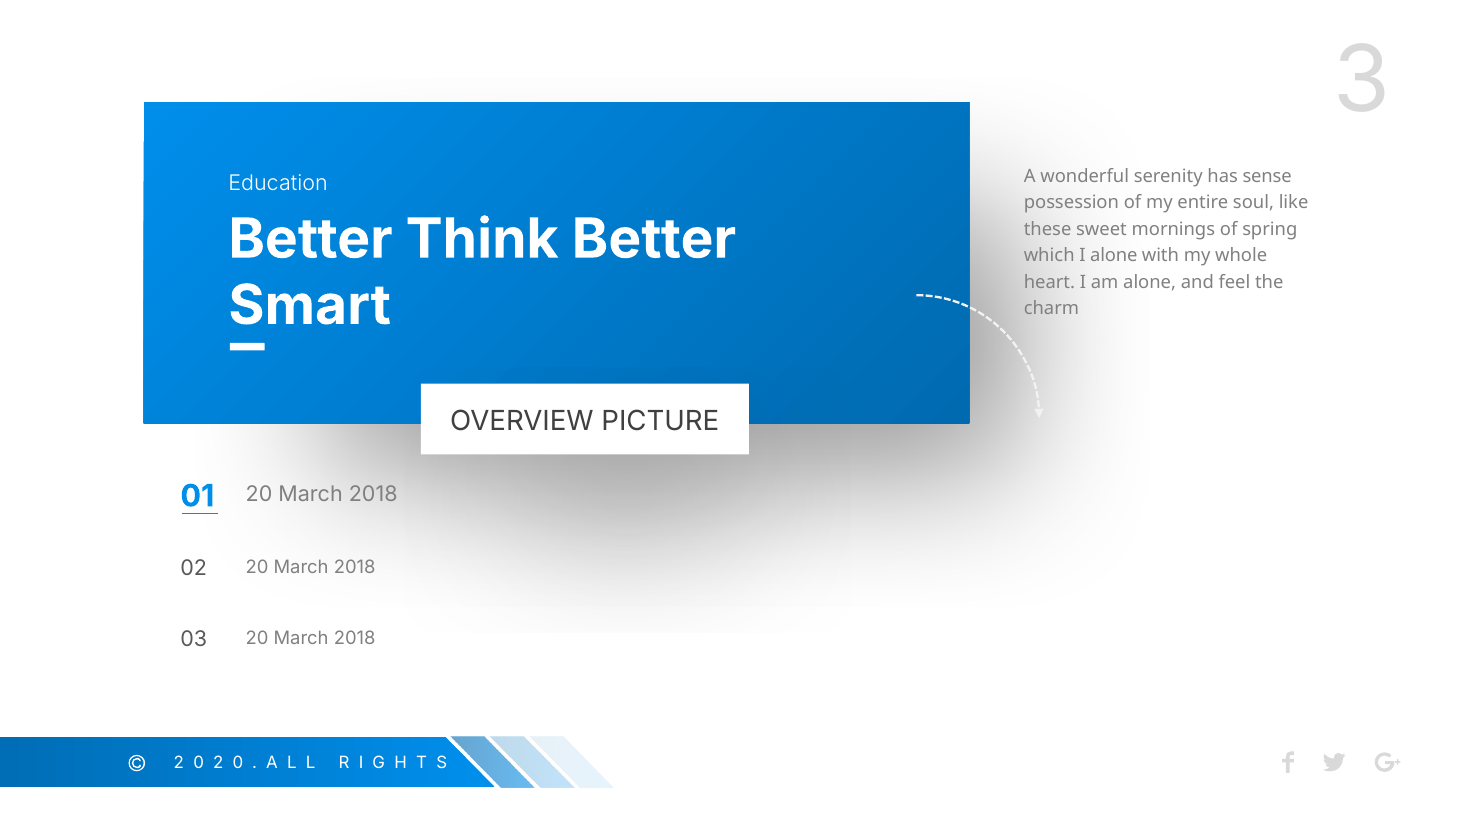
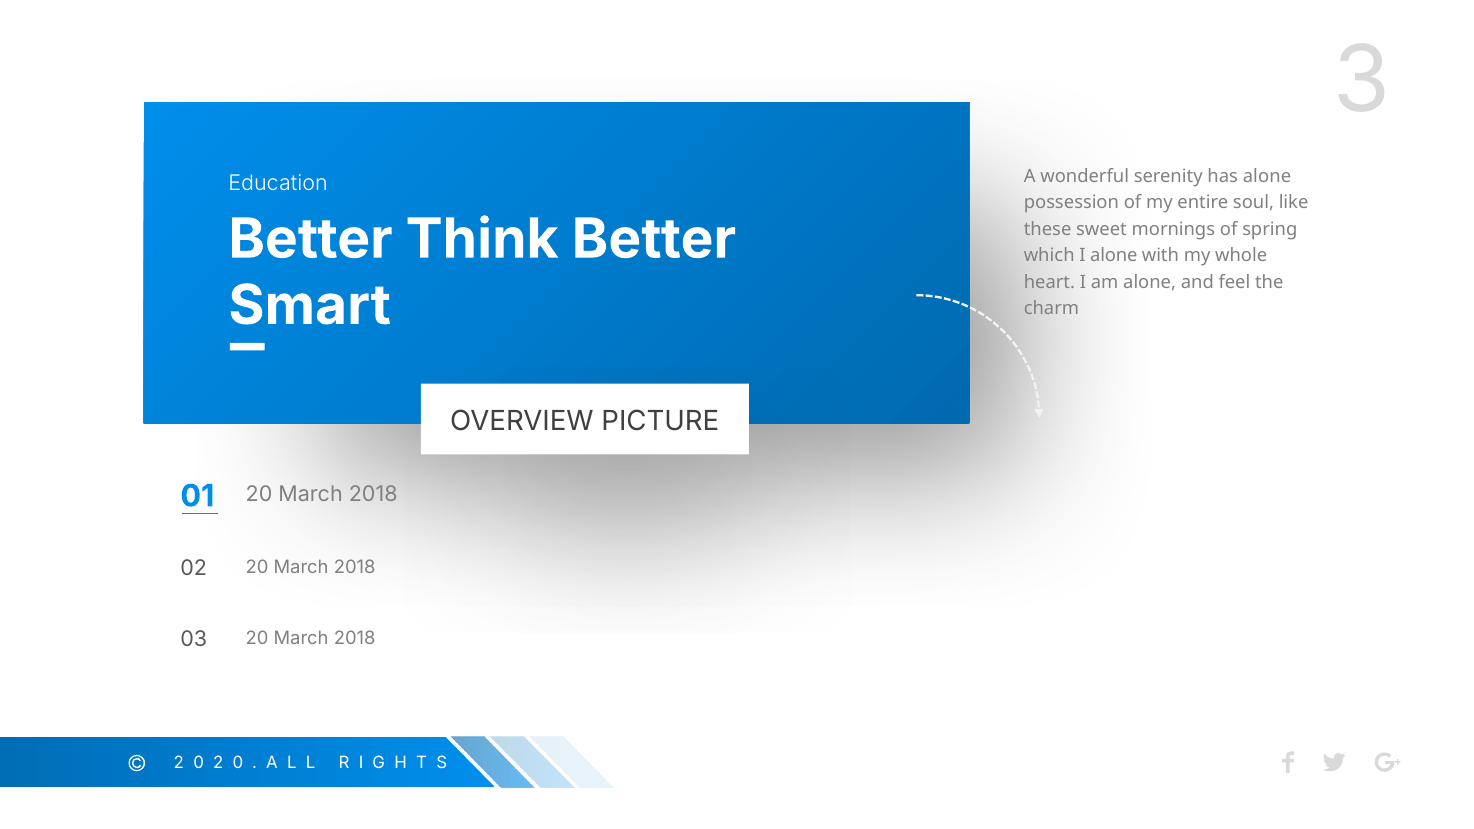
has sense: sense -> alone
